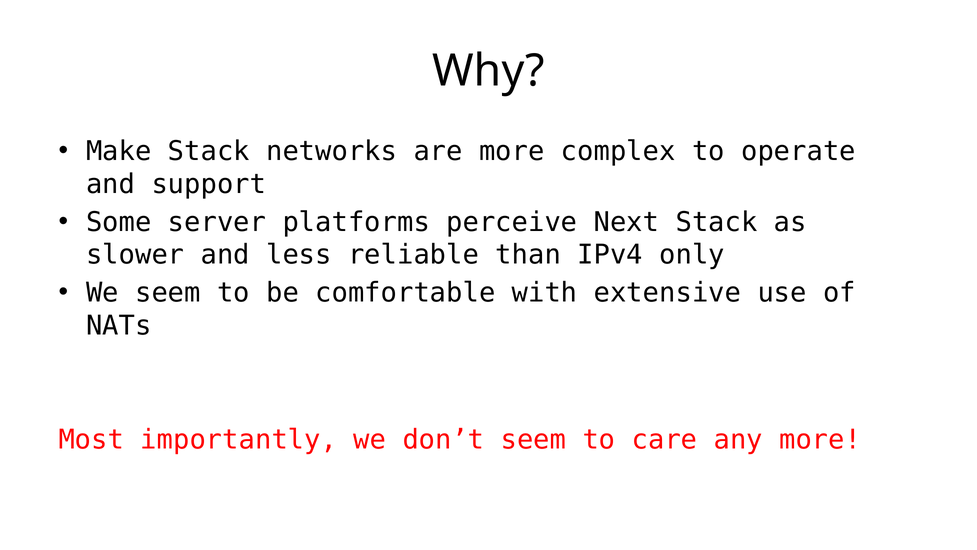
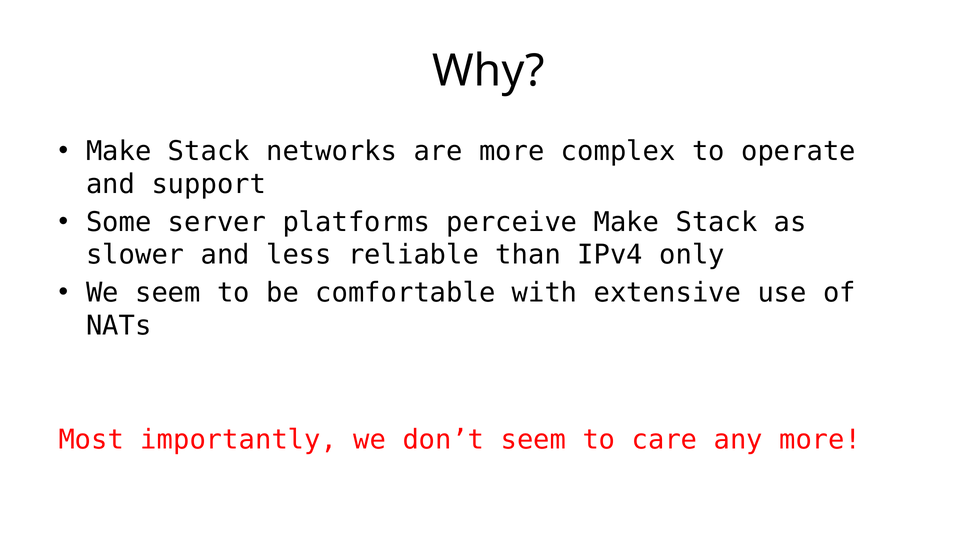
perceive Next: Next -> Make
